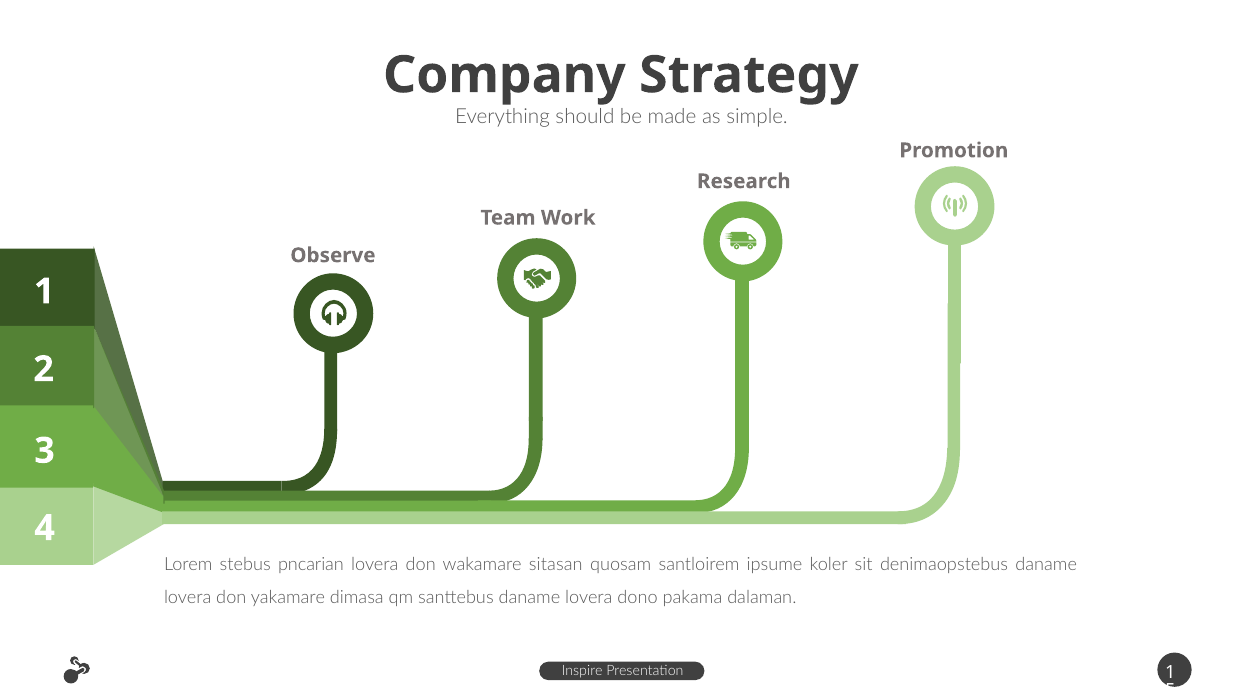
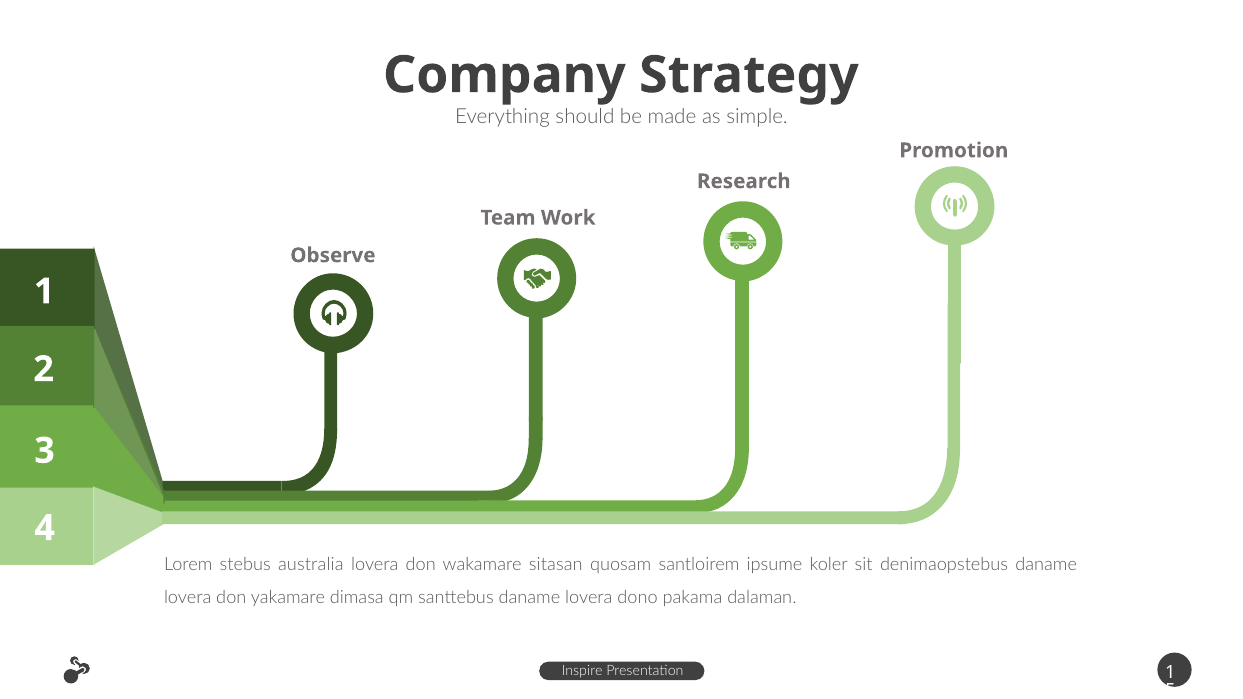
pncarian: pncarian -> australia
